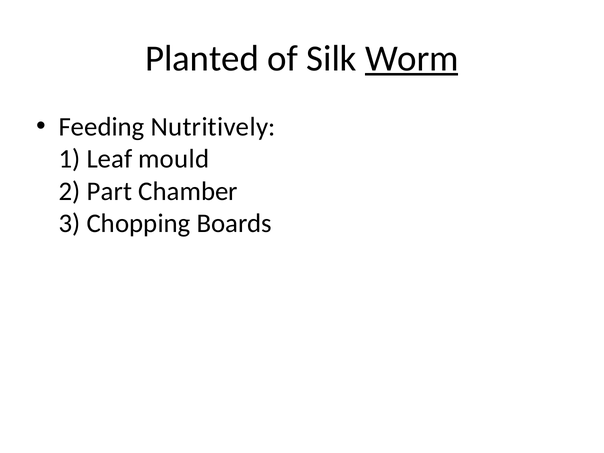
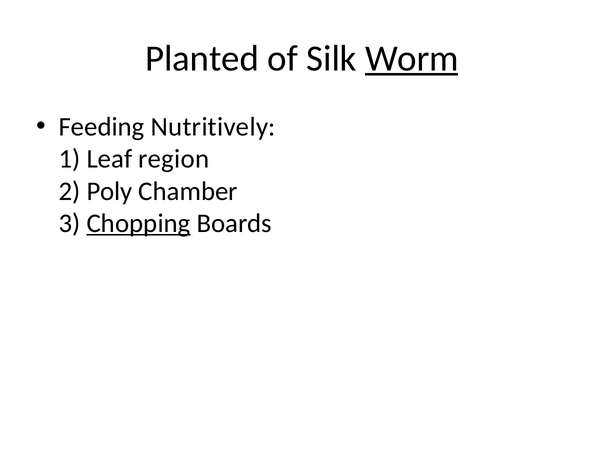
mould: mould -> region
Part: Part -> Poly
Chopping underline: none -> present
